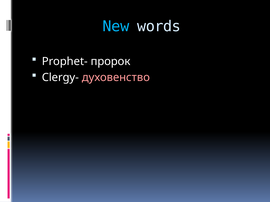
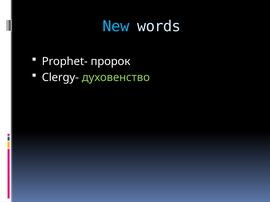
духовенство colour: pink -> light green
